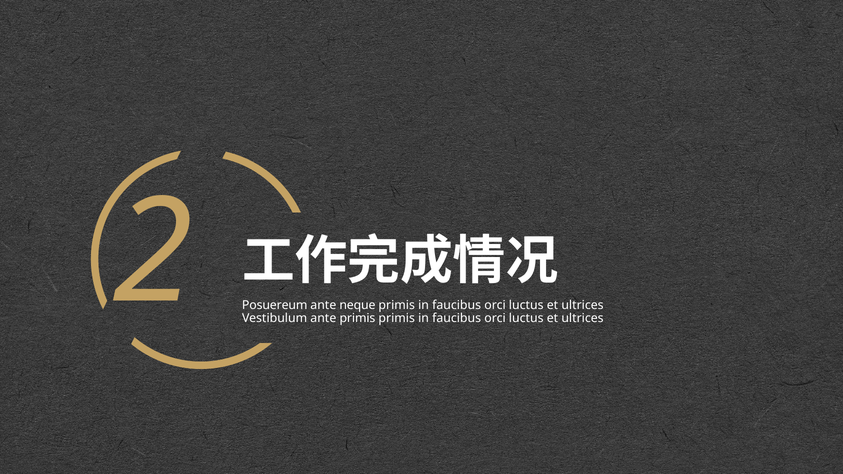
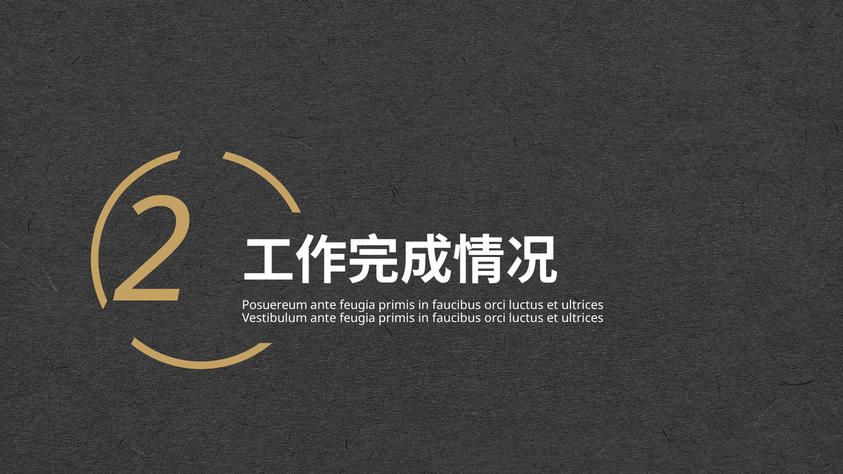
neque at (357, 305): neque -> feugia
Vestibulum ante primis: primis -> feugia
